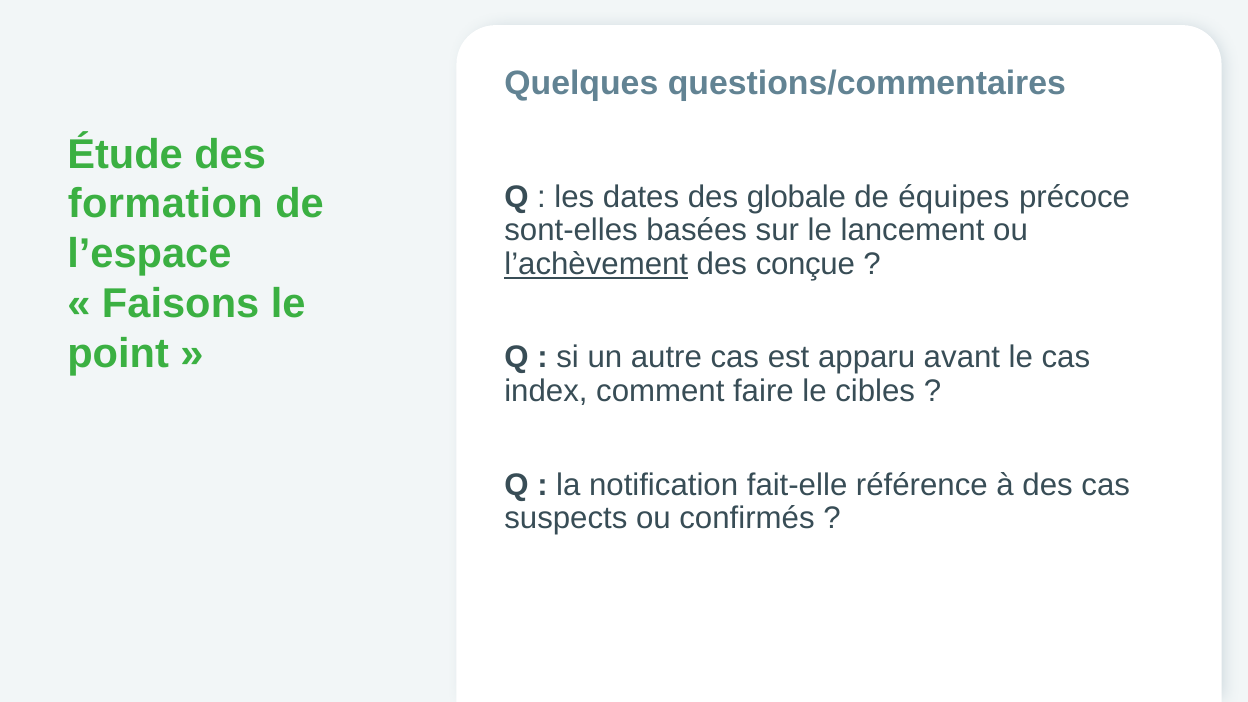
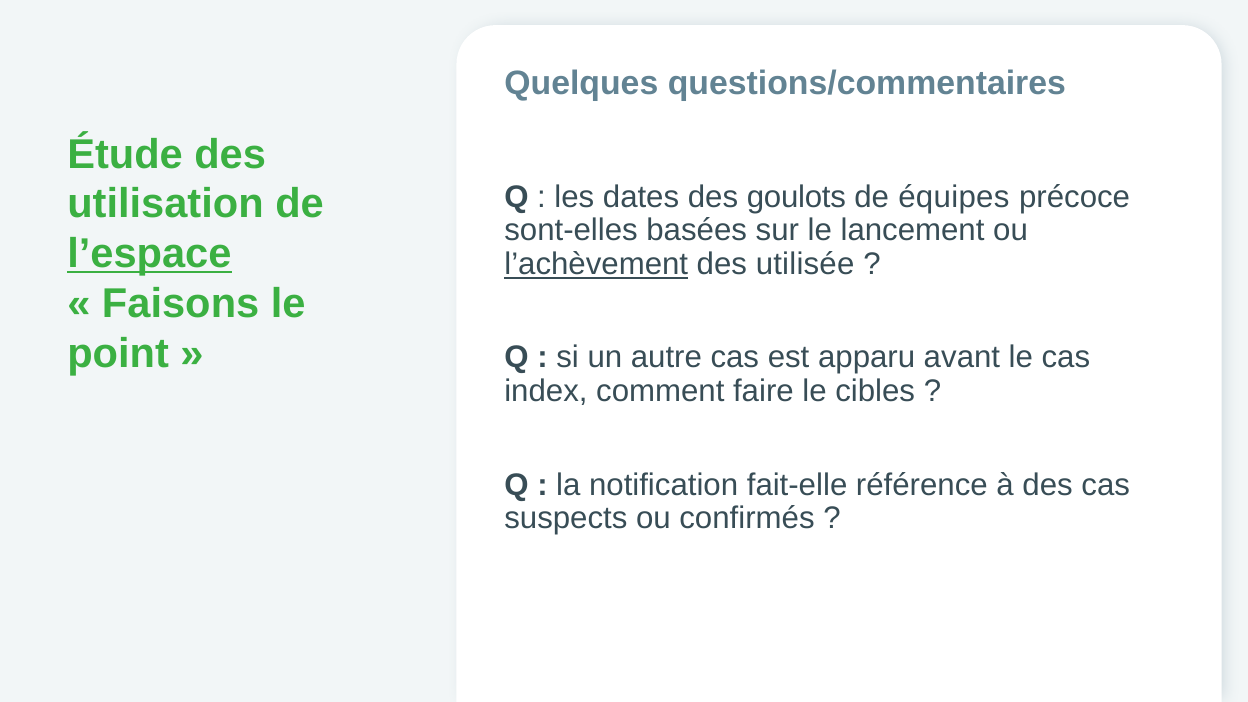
globale: globale -> goulots
formation: formation -> utilisation
l’espace underline: none -> present
conçue: conçue -> utilisée
